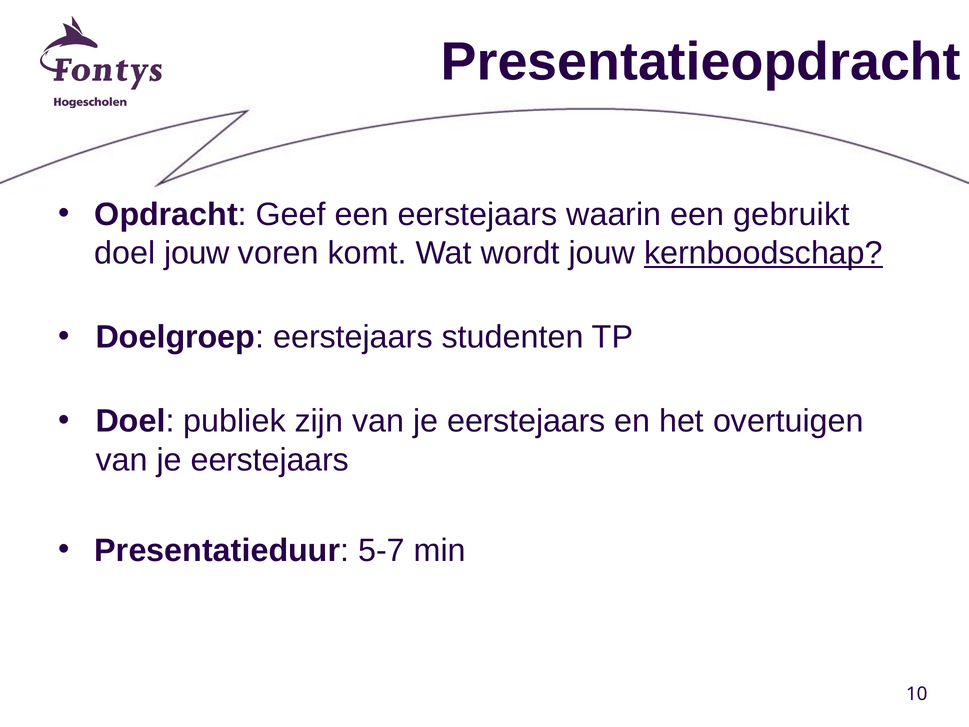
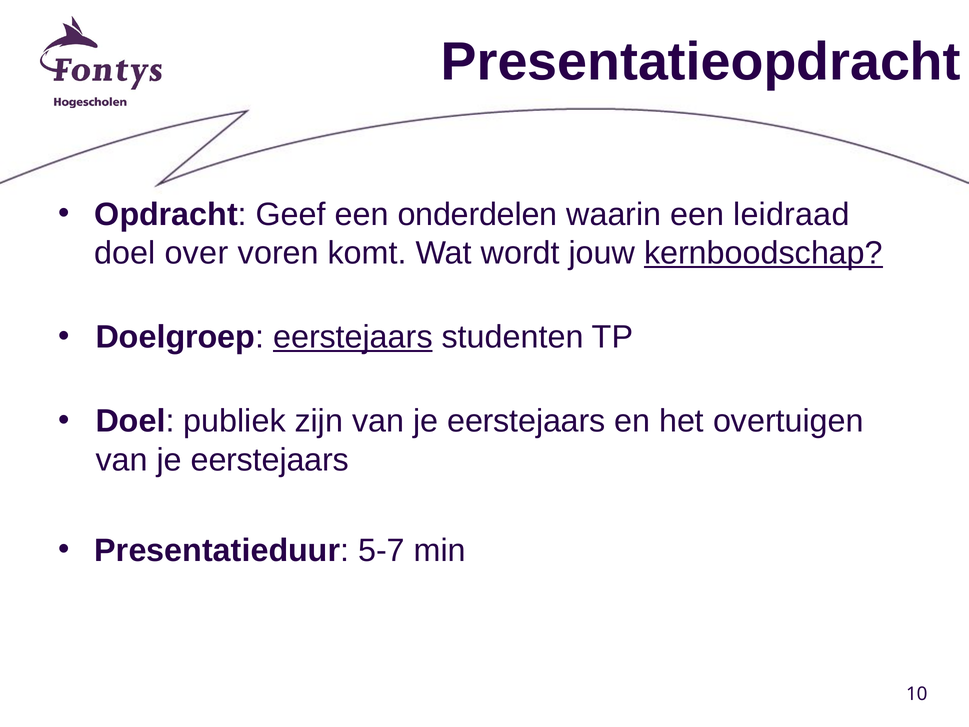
een eerstejaars: eerstejaars -> onderdelen
gebruikt: gebruikt -> leidraad
doel jouw: jouw -> over
eerstejaars at (353, 337) underline: none -> present
